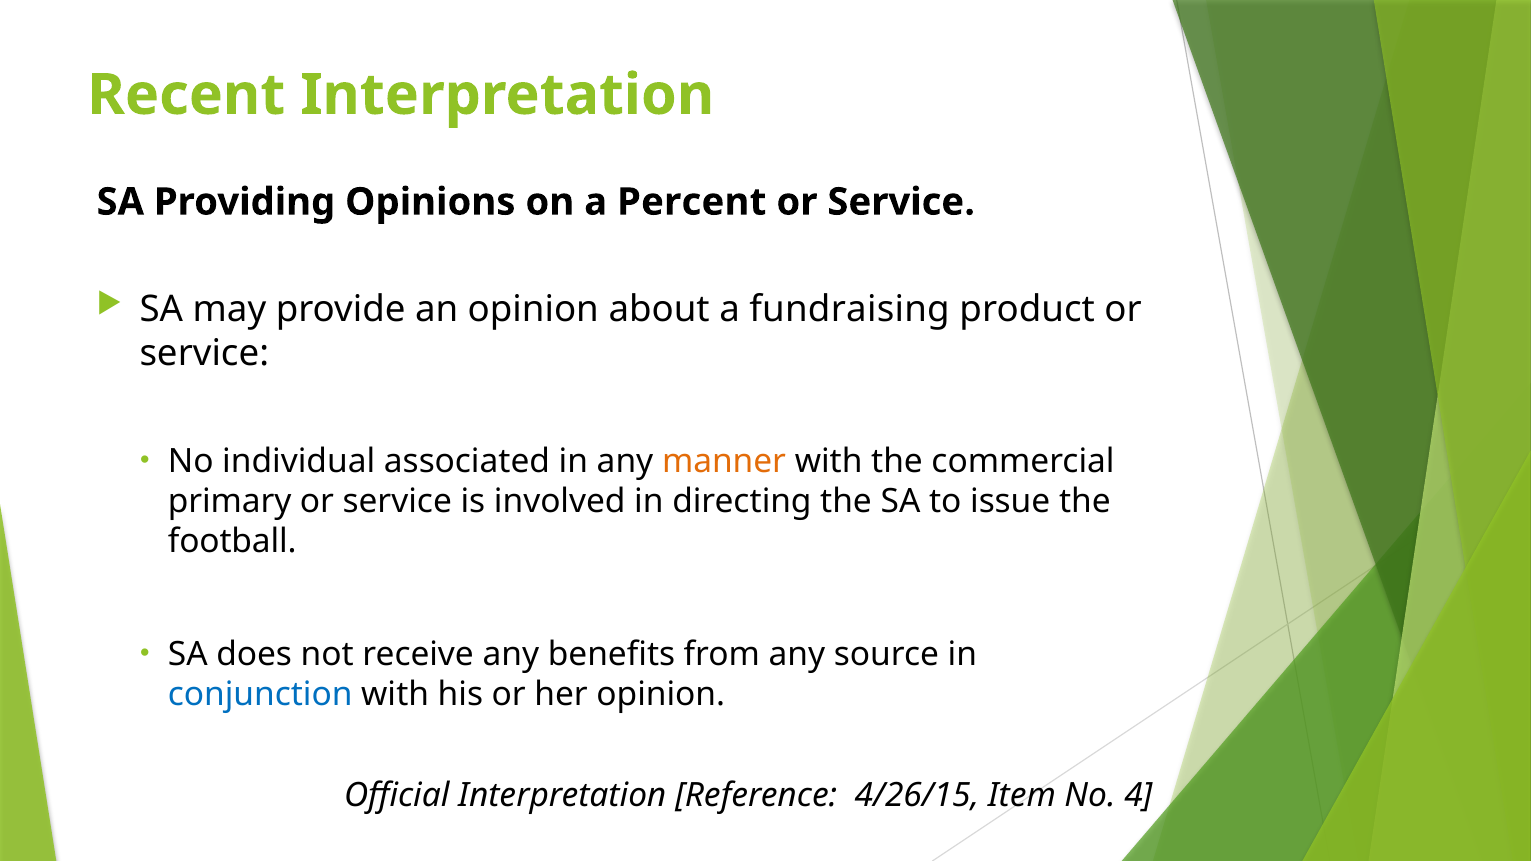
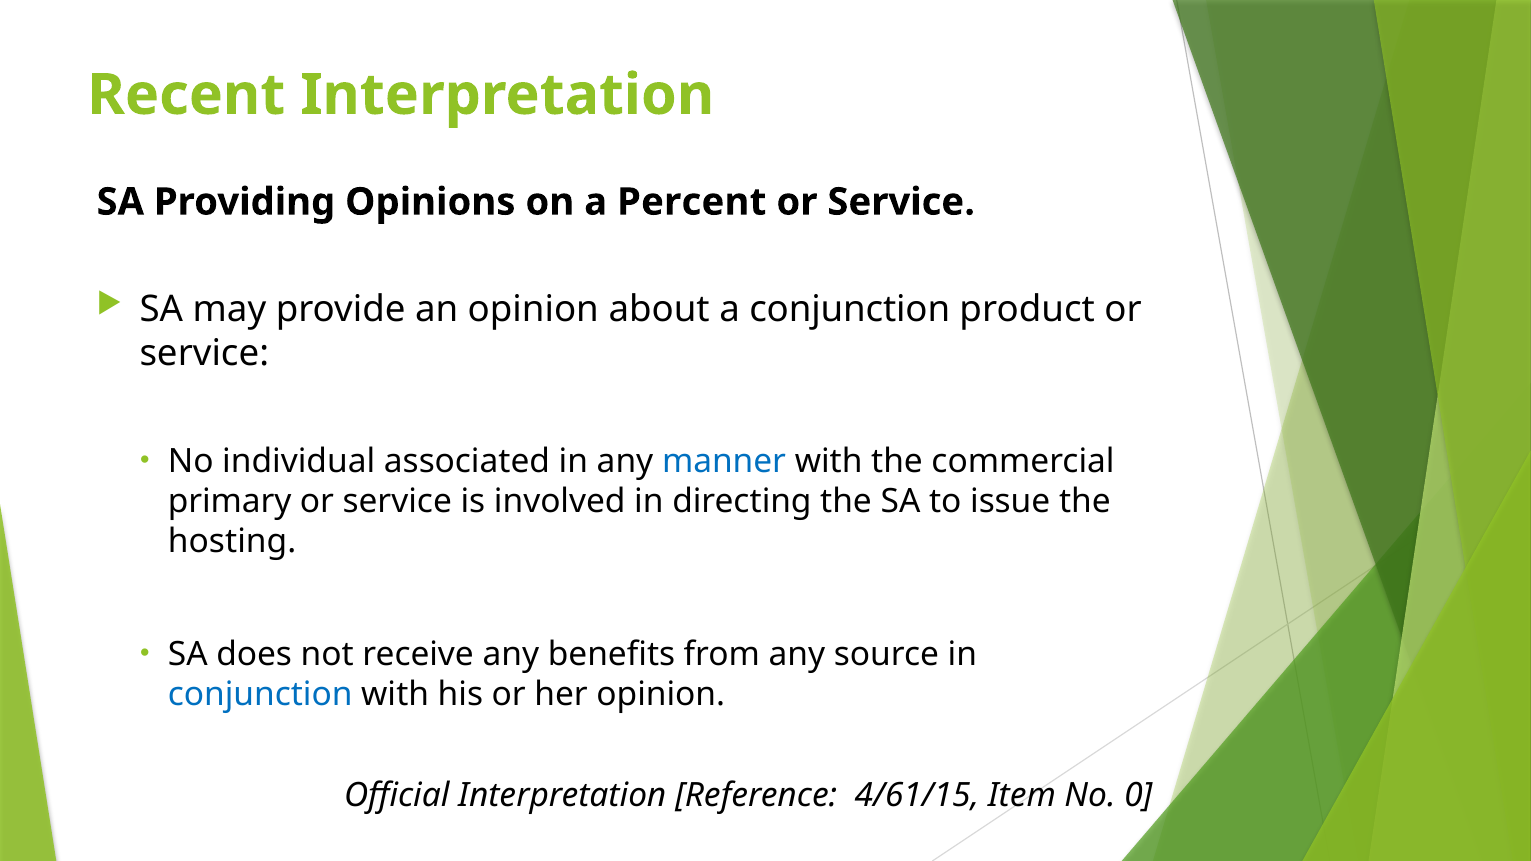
a fundraising: fundraising -> conjunction
manner colour: orange -> blue
football: football -> hosting
4/26/15: 4/26/15 -> 4/61/15
4: 4 -> 0
